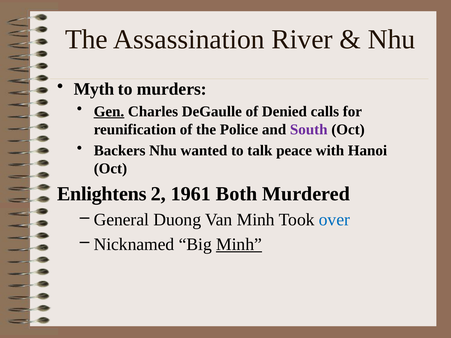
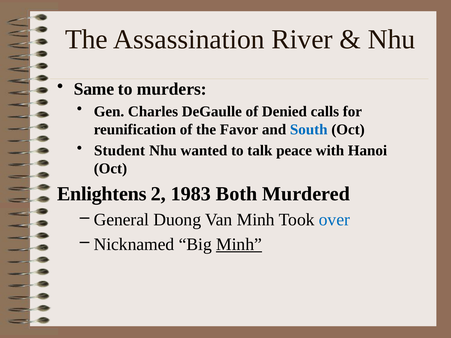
Myth: Myth -> Same
Gen underline: present -> none
Police: Police -> Favor
South colour: purple -> blue
Backers: Backers -> Student
1961: 1961 -> 1983
